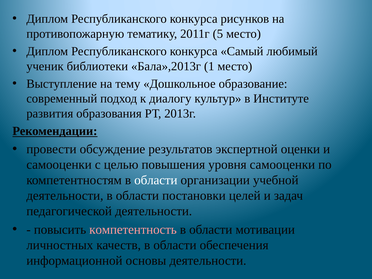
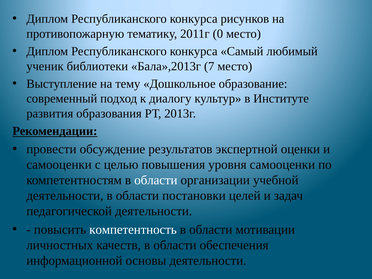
5: 5 -> 0
1: 1 -> 7
компетентность colour: pink -> white
